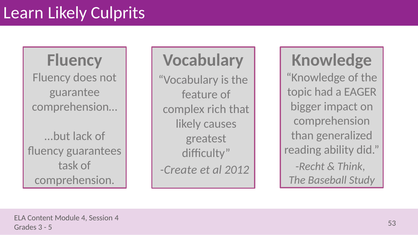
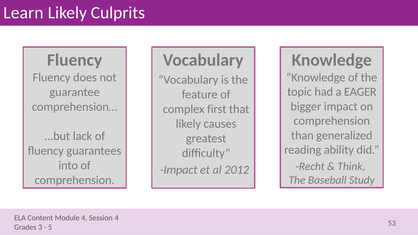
rich: rich -> first
task: task -> into
Create at (179, 170): Create -> Impact
